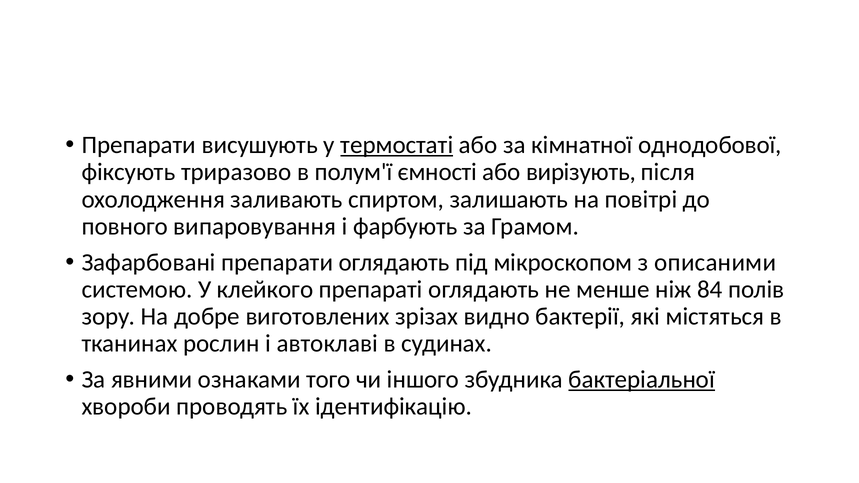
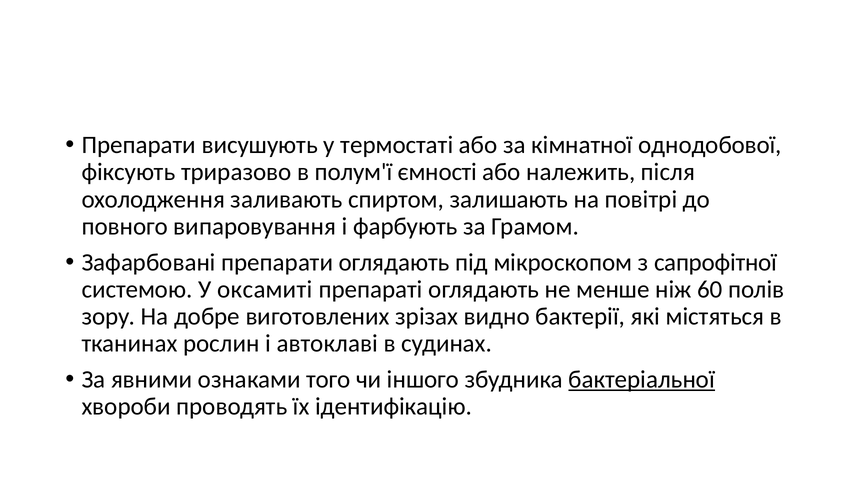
термостаті underline: present -> none
вирізують: вирізують -> належить
описаними: описаними -> сапрофітної
клейкого: клейкого -> оксамиті
84: 84 -> 60
